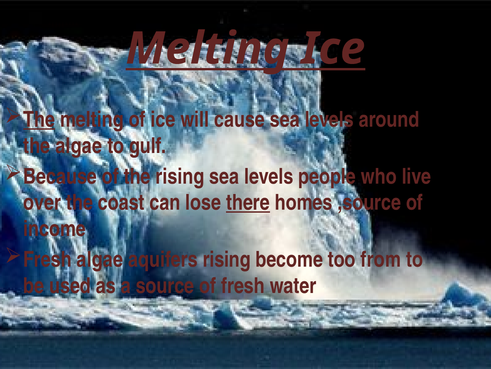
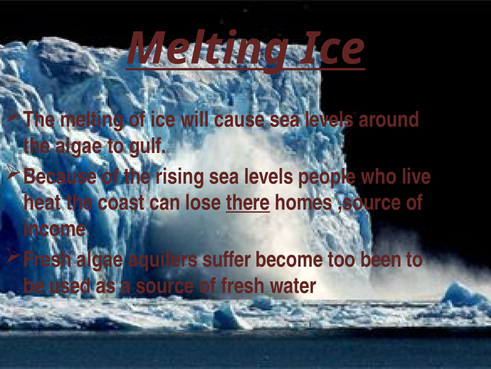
The at (39, 119) underline: present -> none
over: over -> heat
aquifers rising: rising -> suffer
from: from -> been
